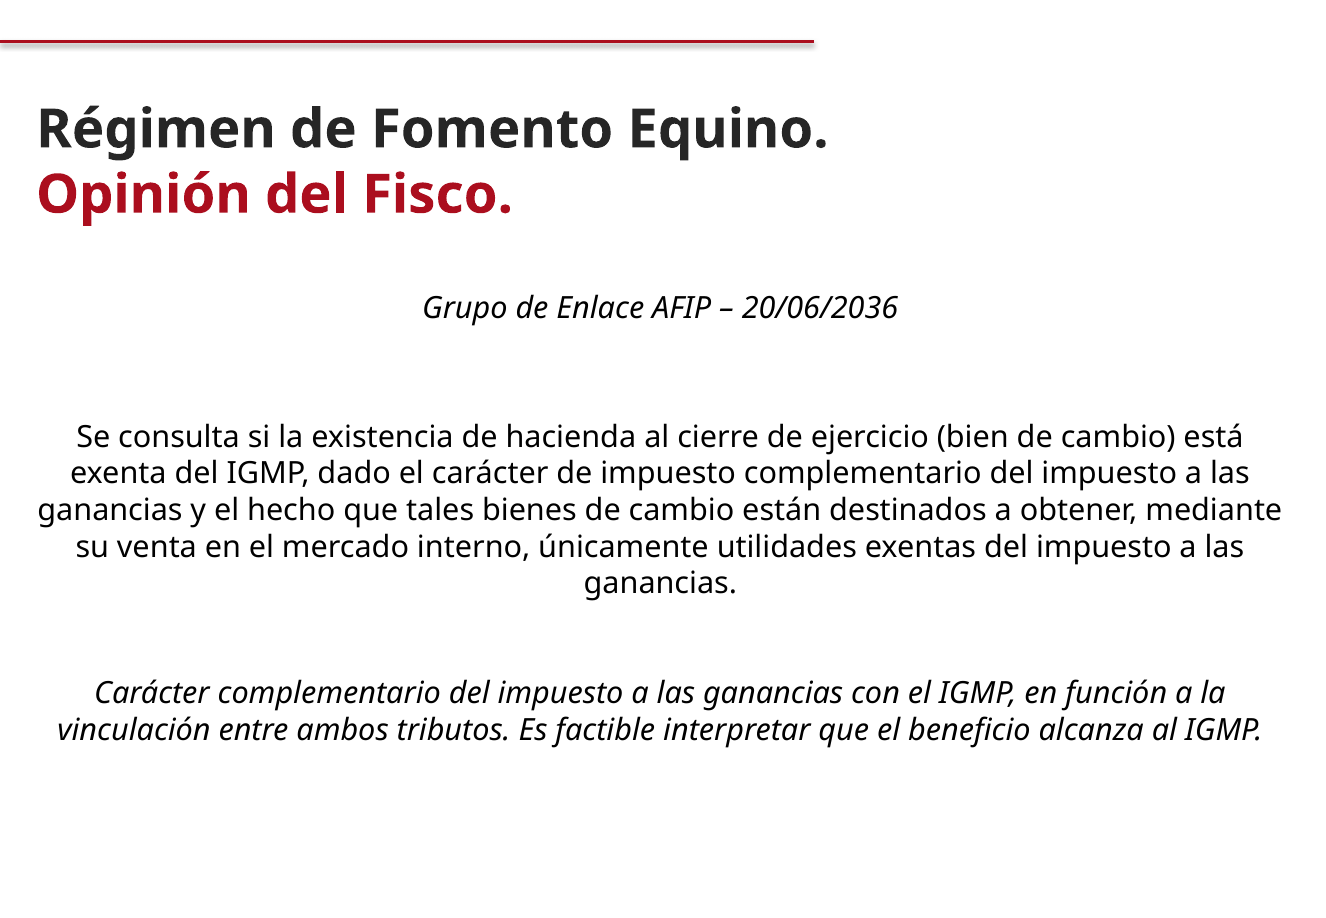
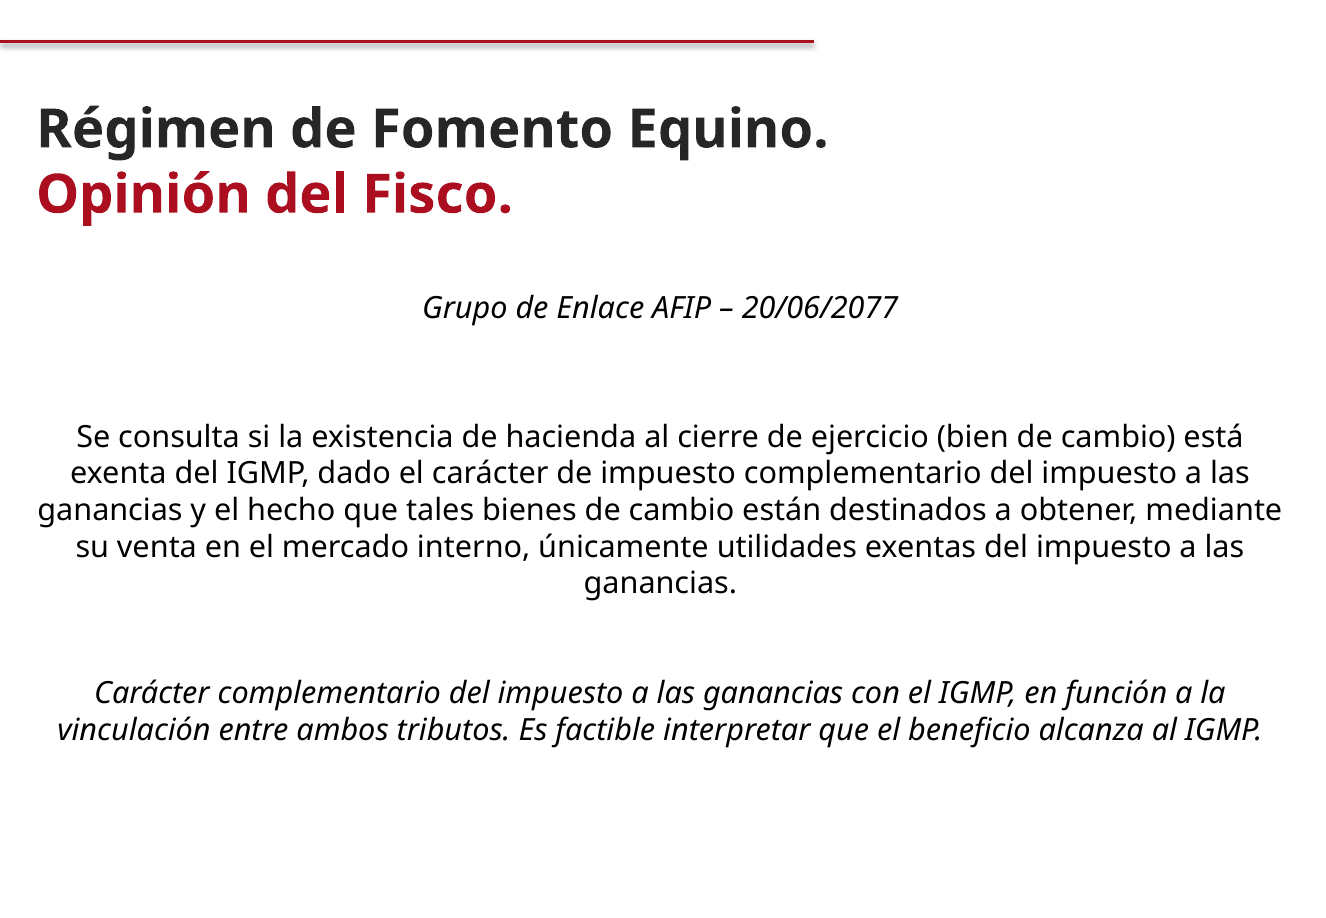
20/06/2036: 20/06/2036 -> 20/06/2077
